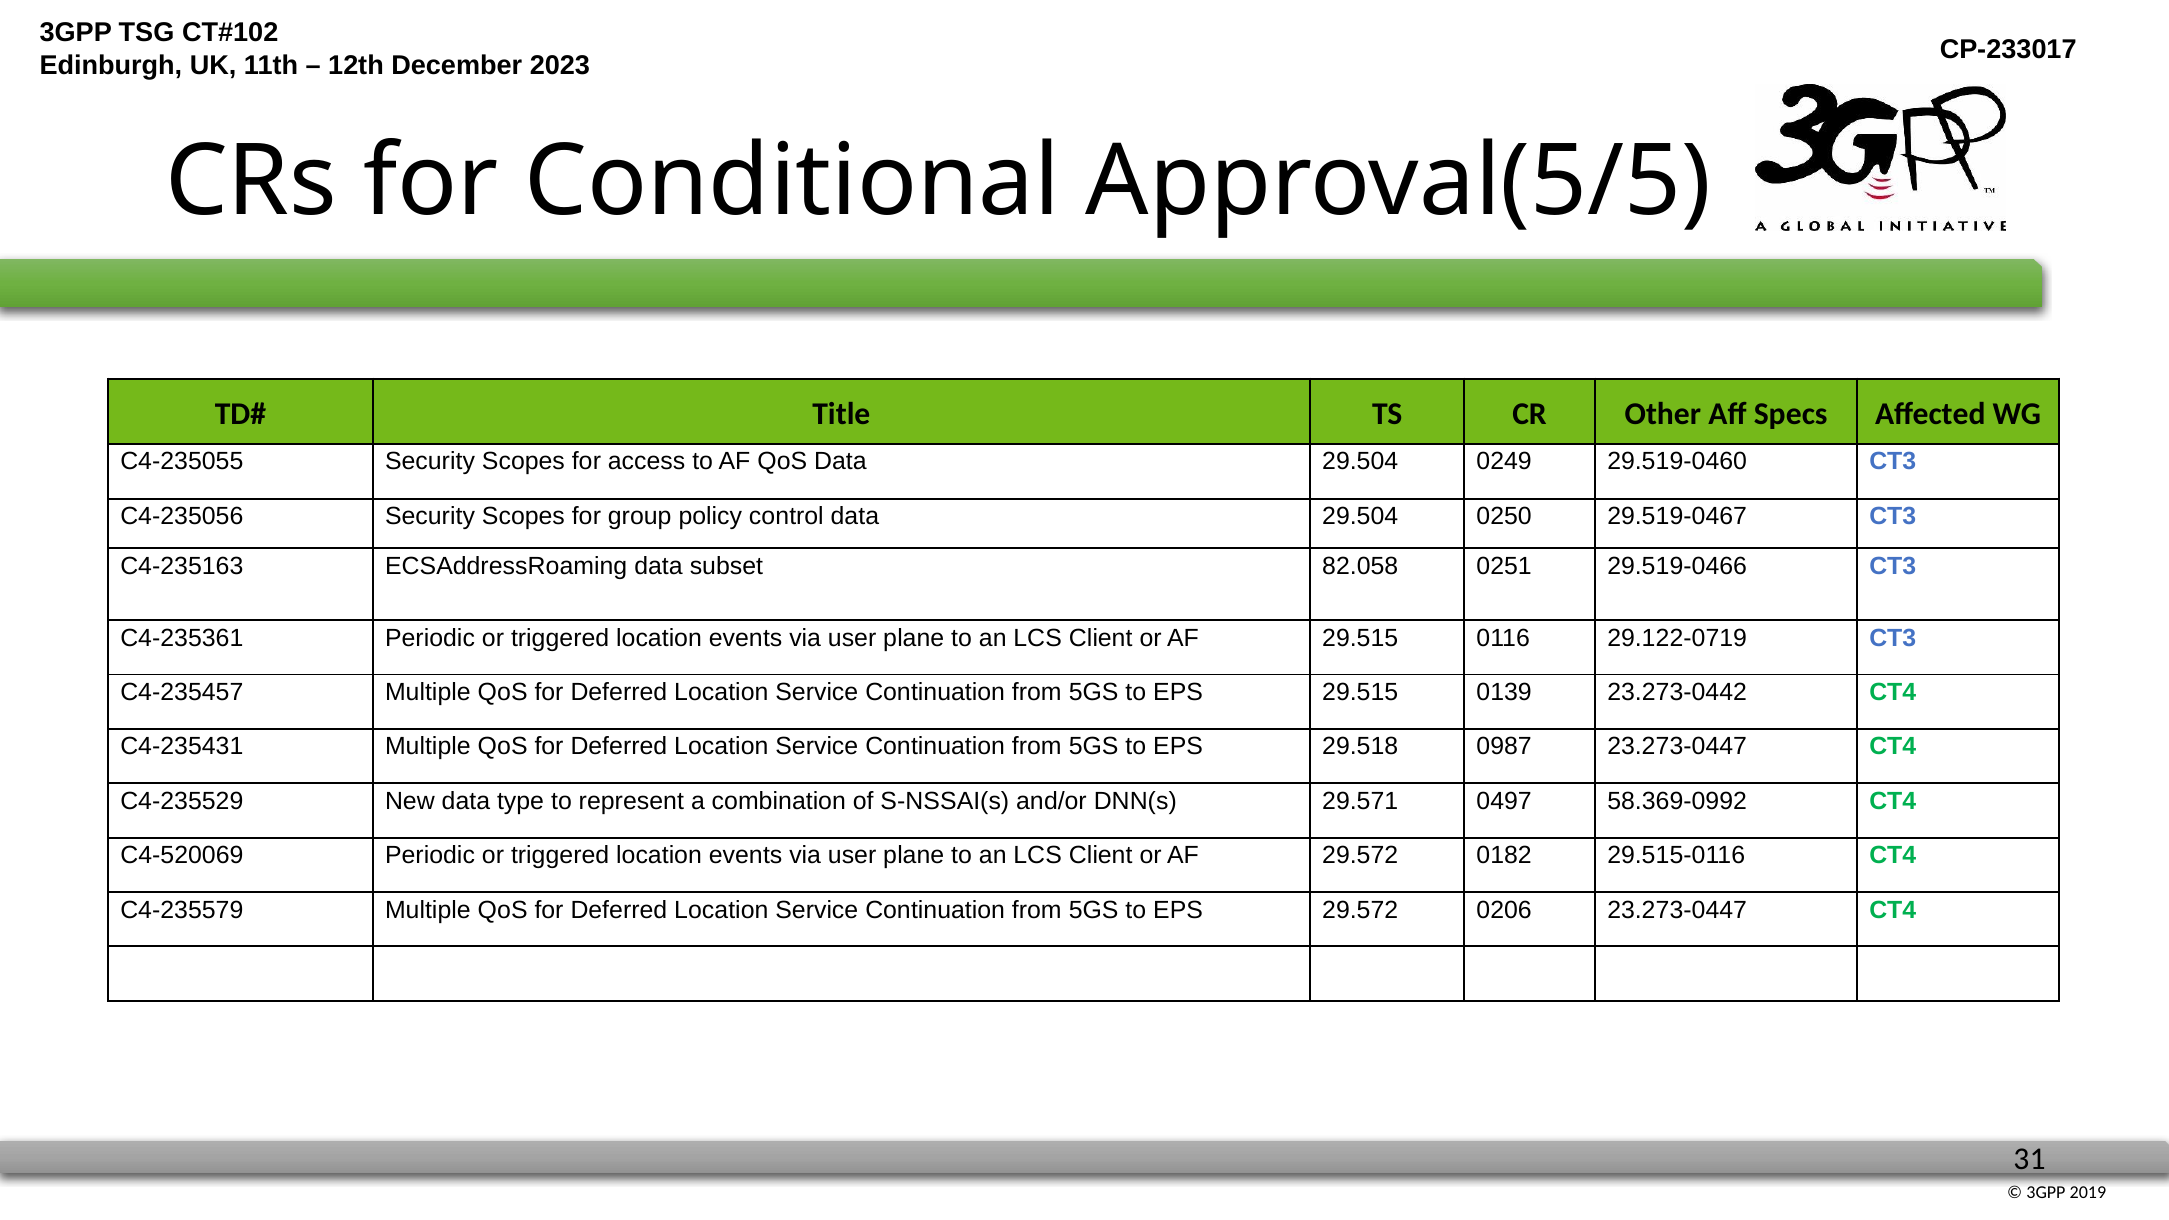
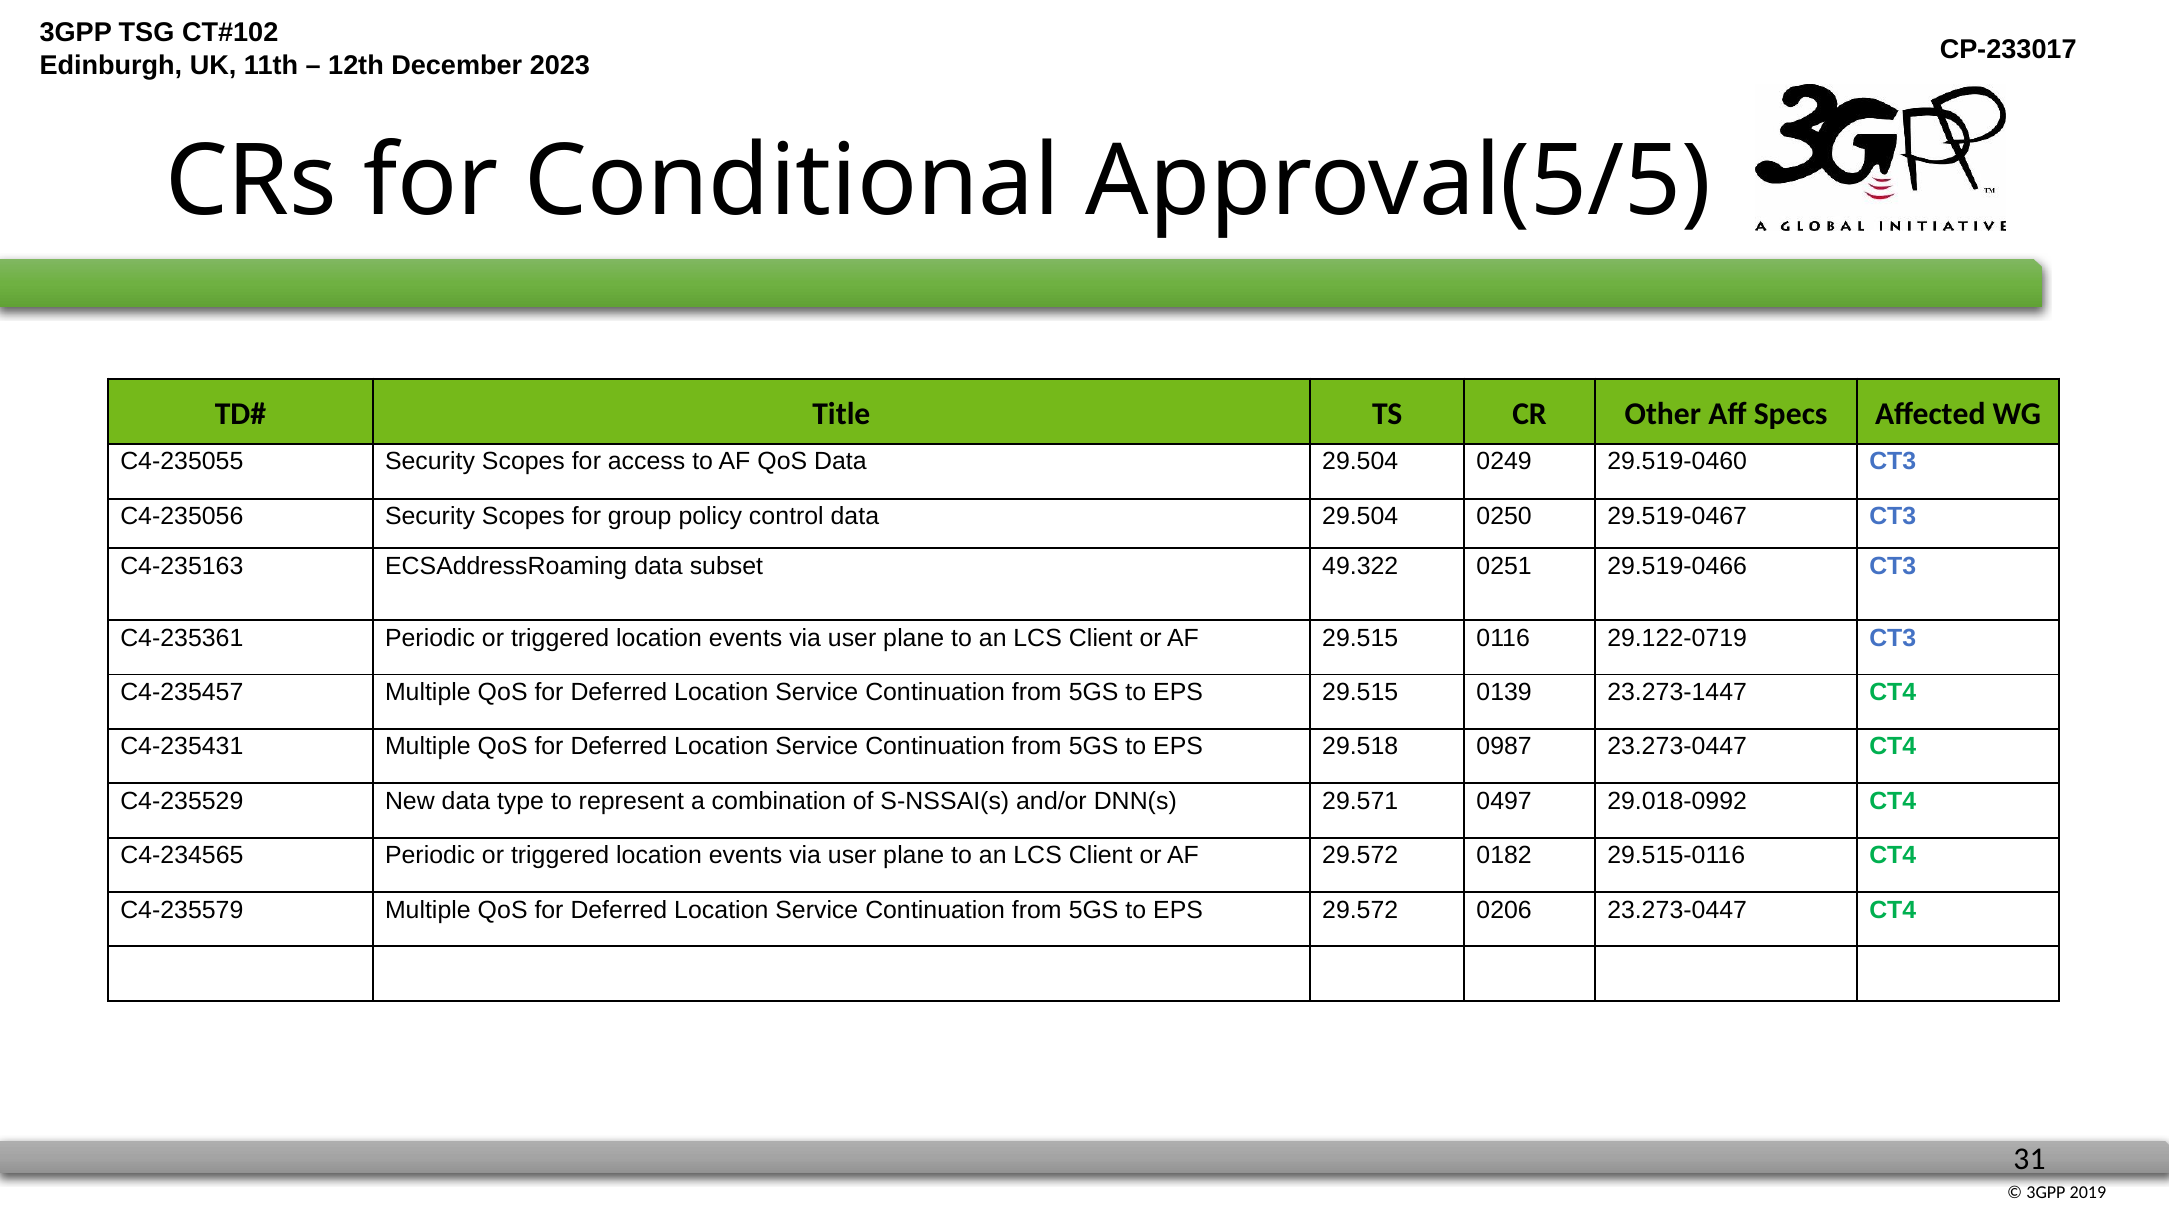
82.058: 82.058 -> 49.322
23.273-0442: 23.273-0442 -> 23.273-1447
58.369-0992: 58.369-0992 -> 29.018-0992
C4-520069: C4-520069 -> C4-234565
